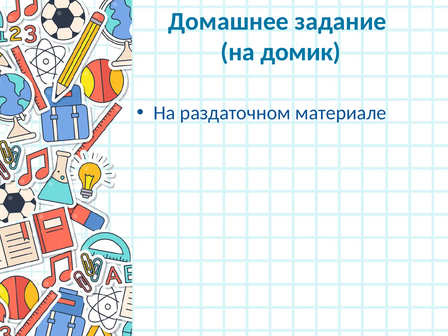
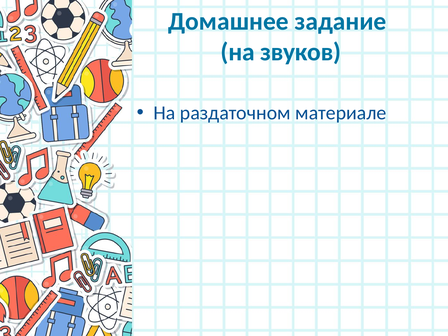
домик: домик -> звуков
